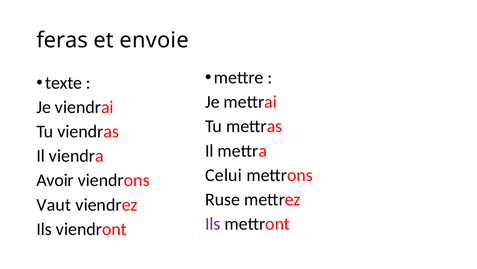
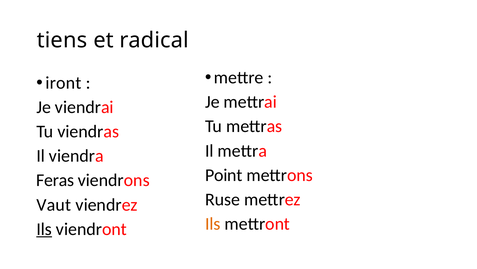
feras: feras -> tiens
envoie: envoie -> radical
texte: texte -> iront
Celui: Celui -> Point
Avoir: Avoir -> Feras
Ils at (213, 223) colour: purple -> orange
Ils at (44, 229) underline: none -> present
